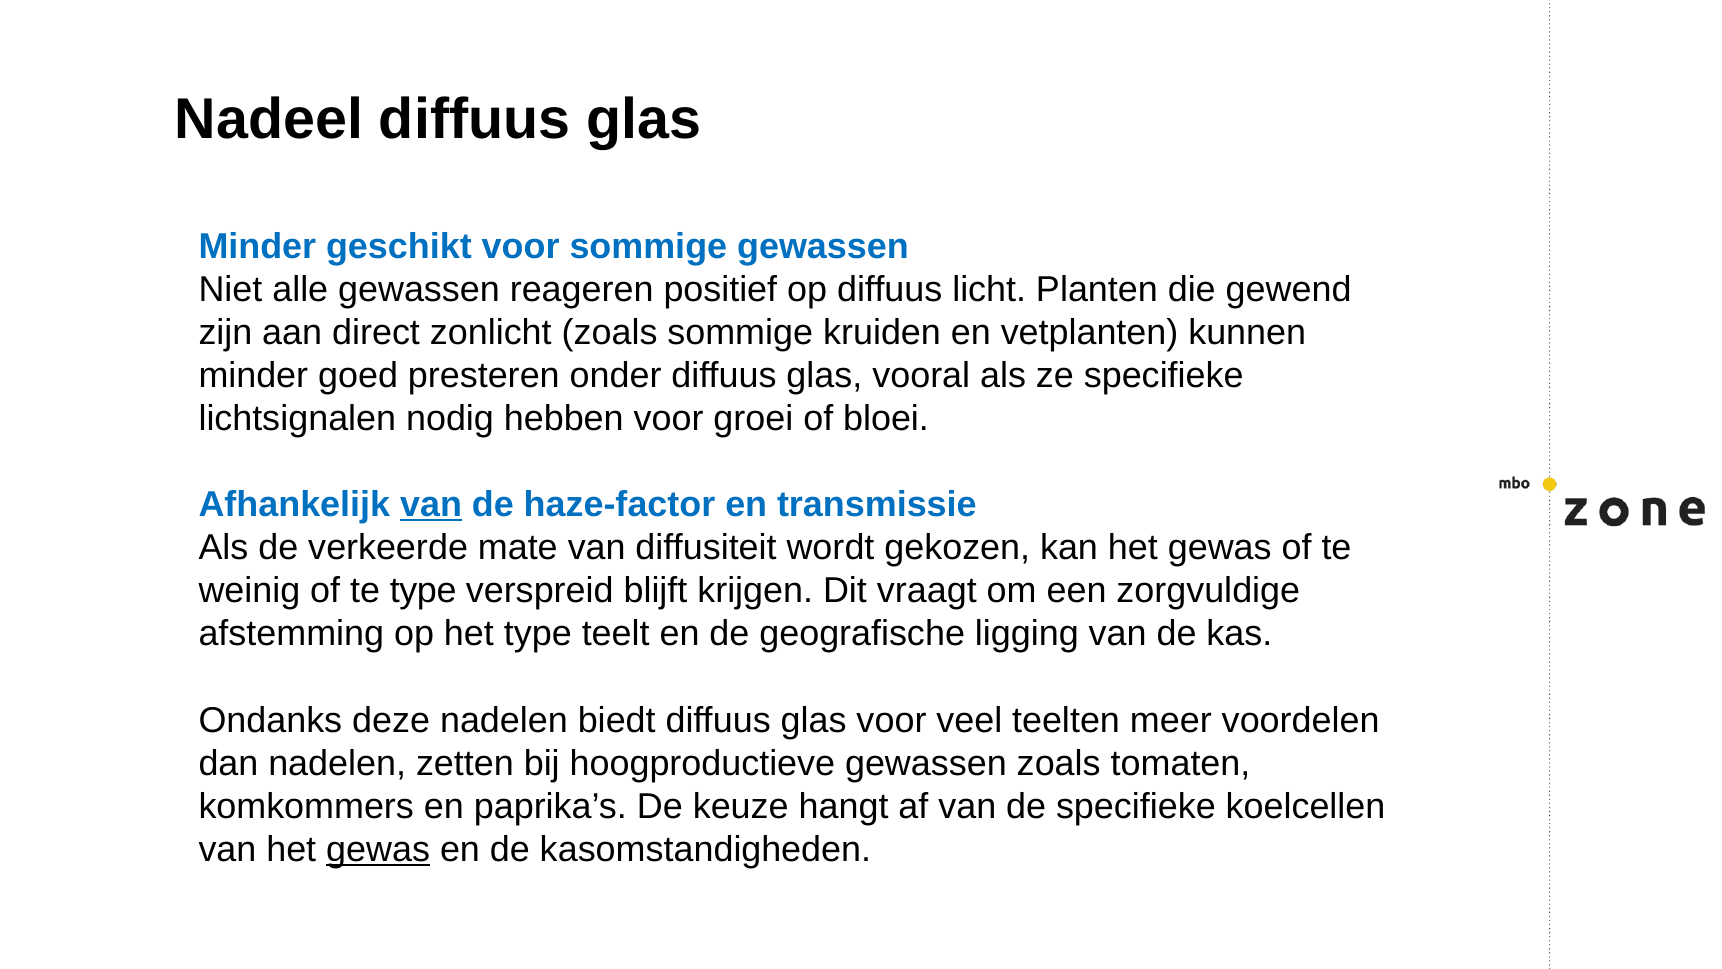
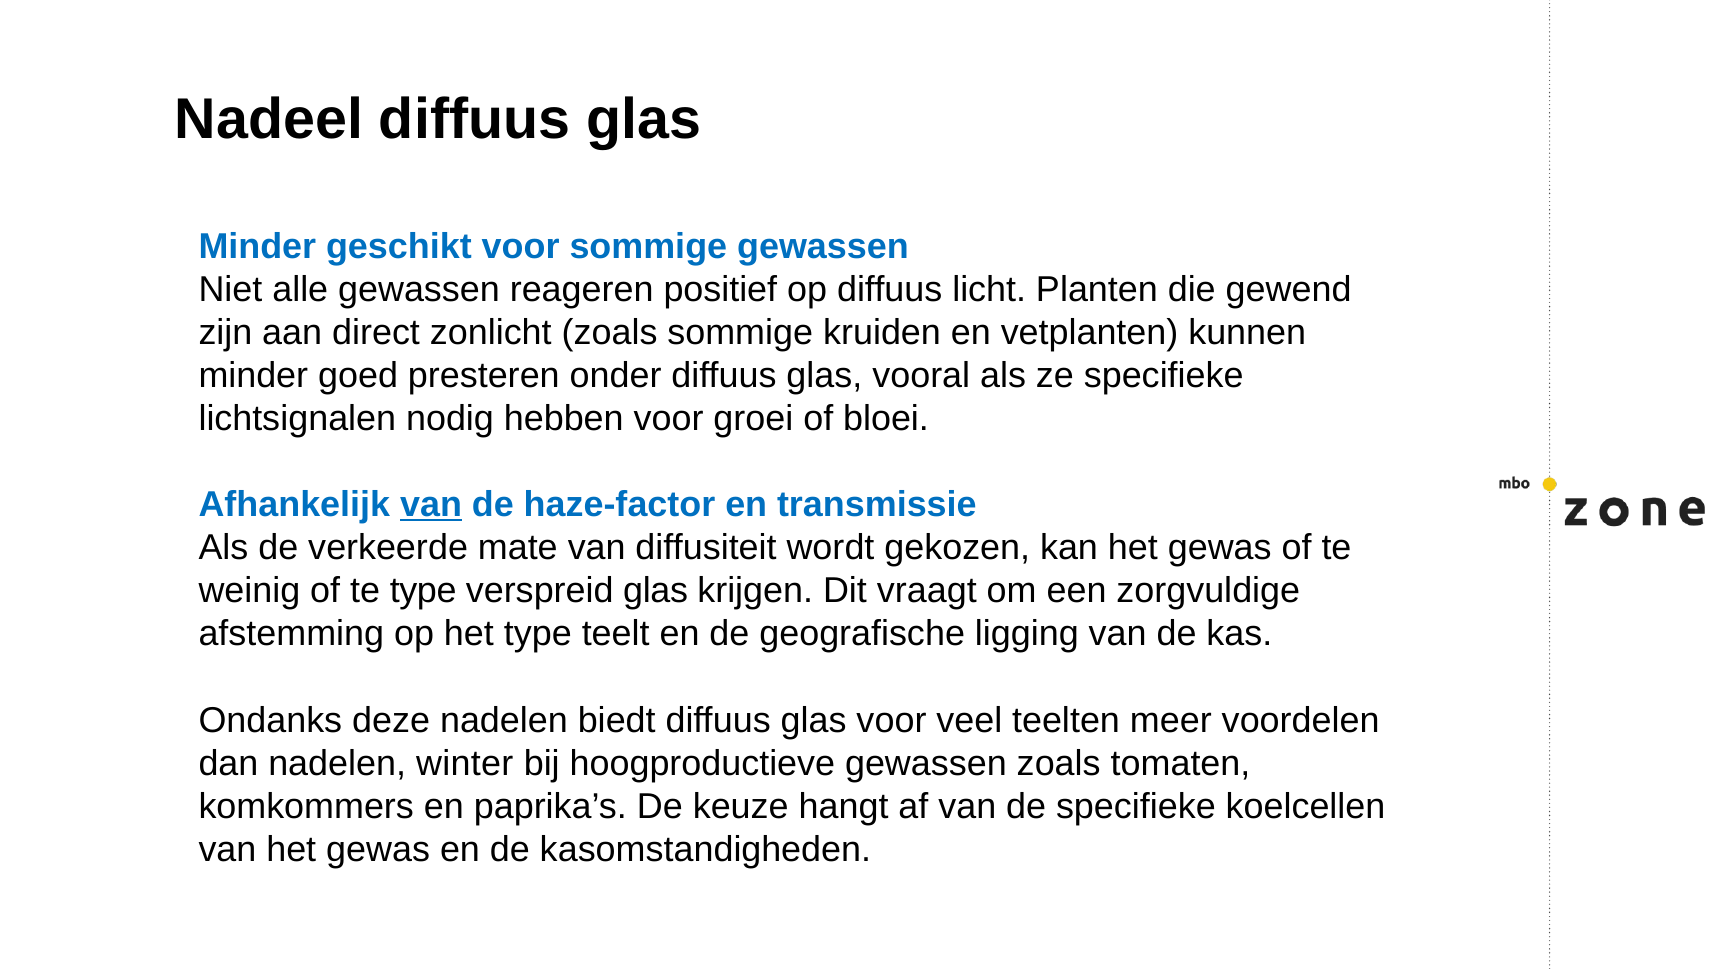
verspreid blijft: blijft -> glas
zetten: zetten -> winter
gewas at (378, 849) underline: present -> none
